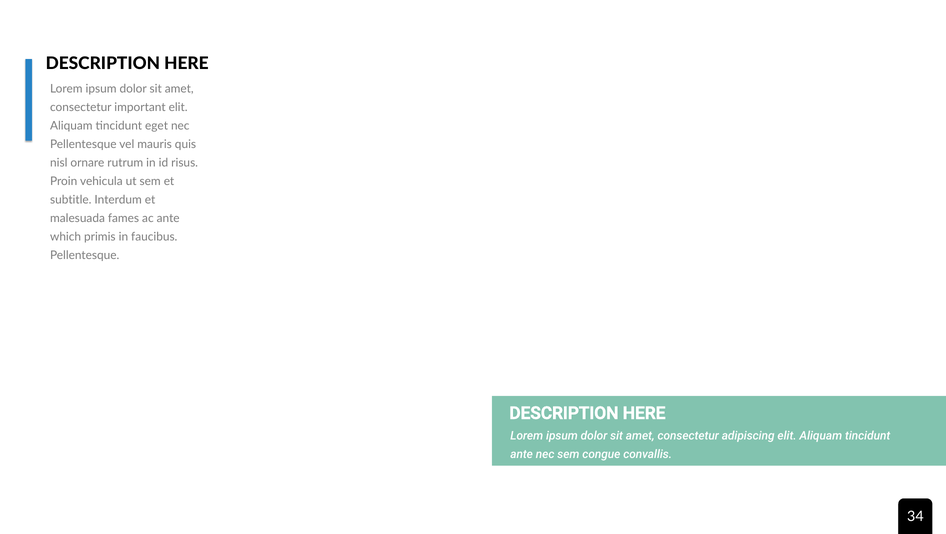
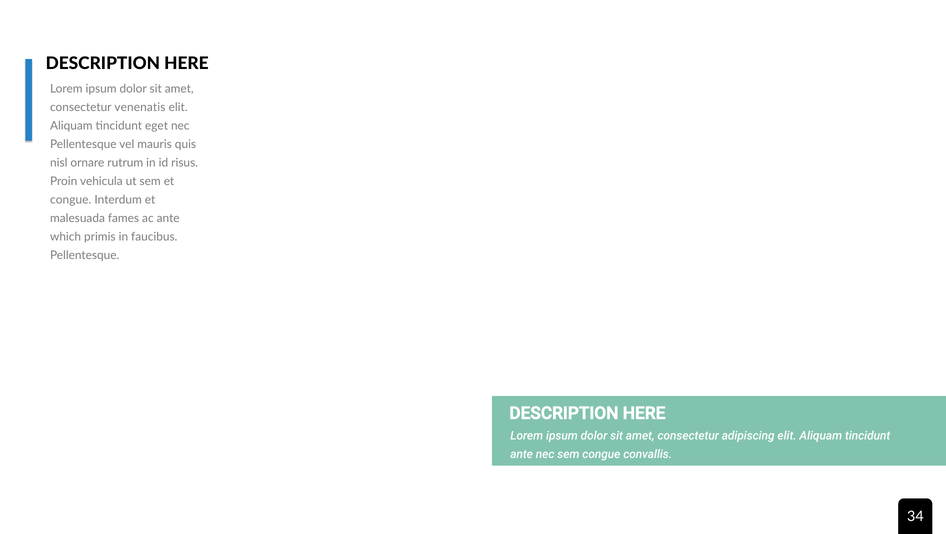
important: important -> venenatis
subtitle at (71, 200): subtitle -> congue
